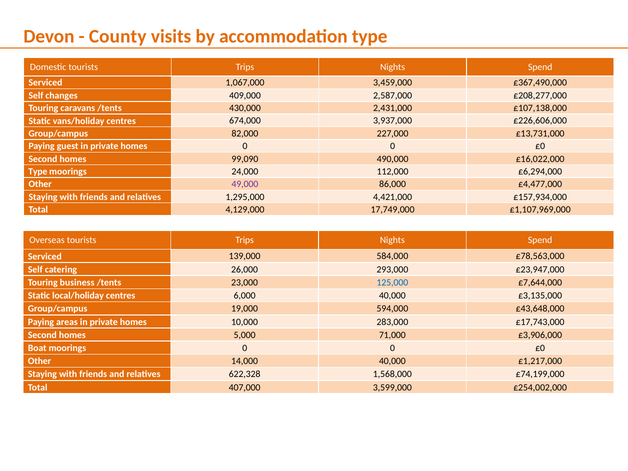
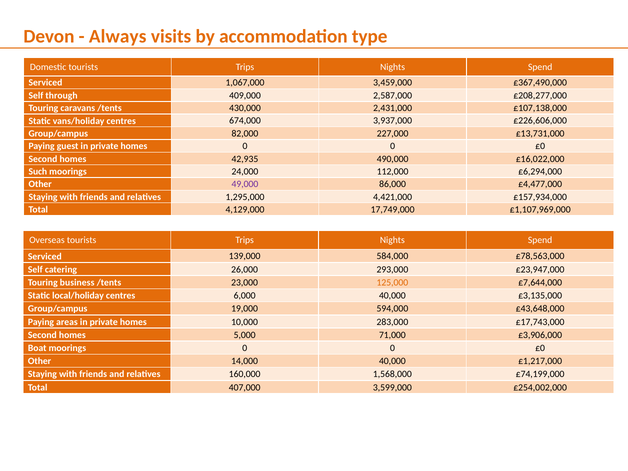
County: County -> Always
changes: changes -> through
99,090: 99,090 -> 42,935
Type at (38, 172): Type -> Such
125,000 colour: blue -> orange
622,328: 622,328 -> 160,000
